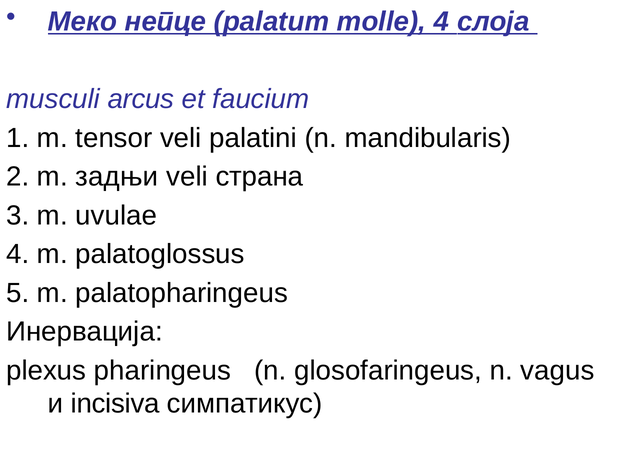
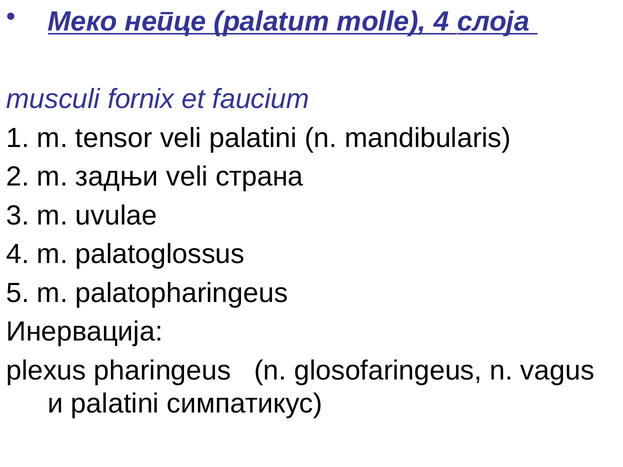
arcus: arcus -> fornix
и incisiva: incisiva -> palatini
